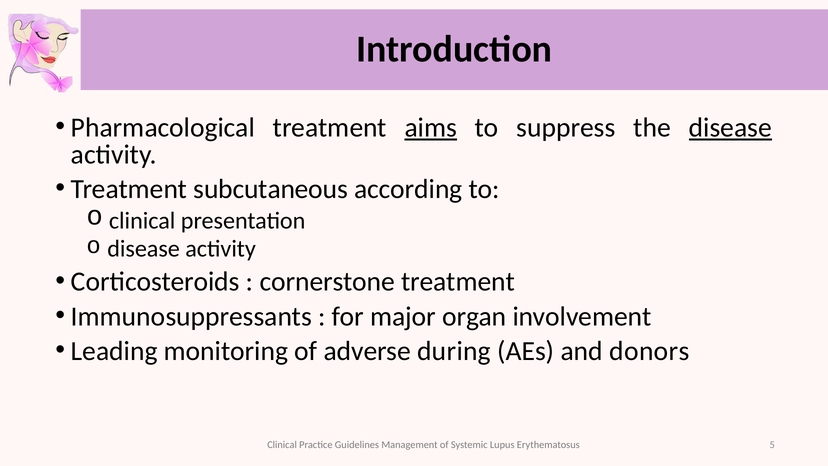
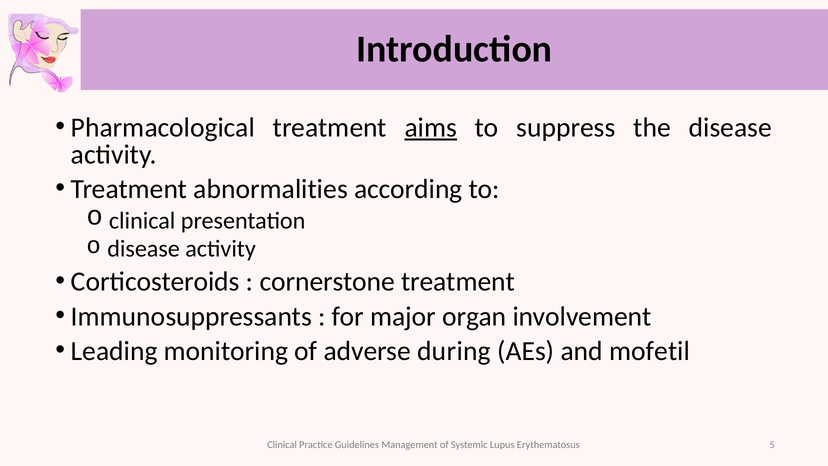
disease at (730, 128) underline: present -> none
subcutaneous: subcutaneous -> abnormalities
donors: donors -> mofetil
